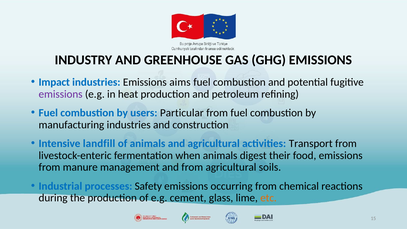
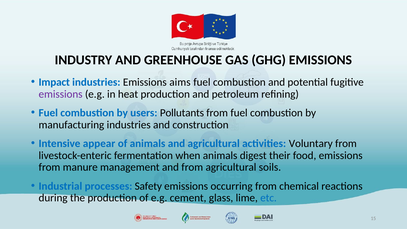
Particular: Particular -> Pollutants
landfill: landfill -> appear
Transport: Transport -> Voluntary
etc colour: orange -> blue
